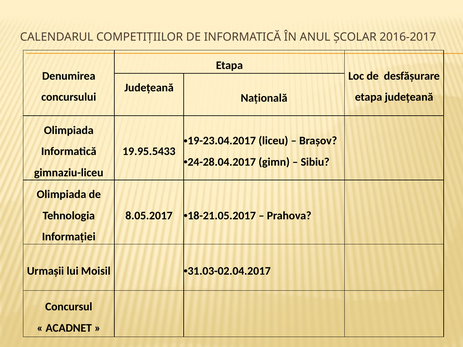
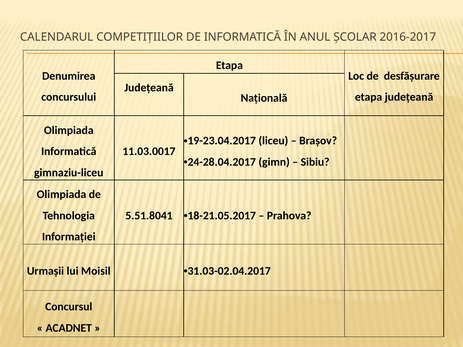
19.95.5433: 19.95.5433 -> 11.03.0017
8.05.2017: 8.05.2017 -> 5.51.8041
